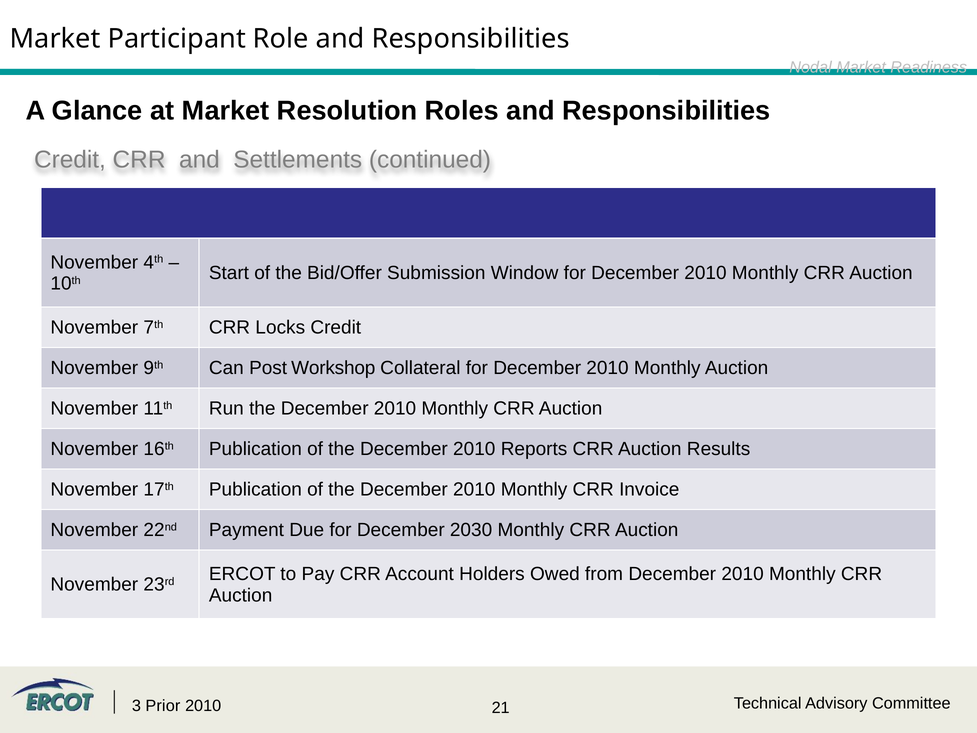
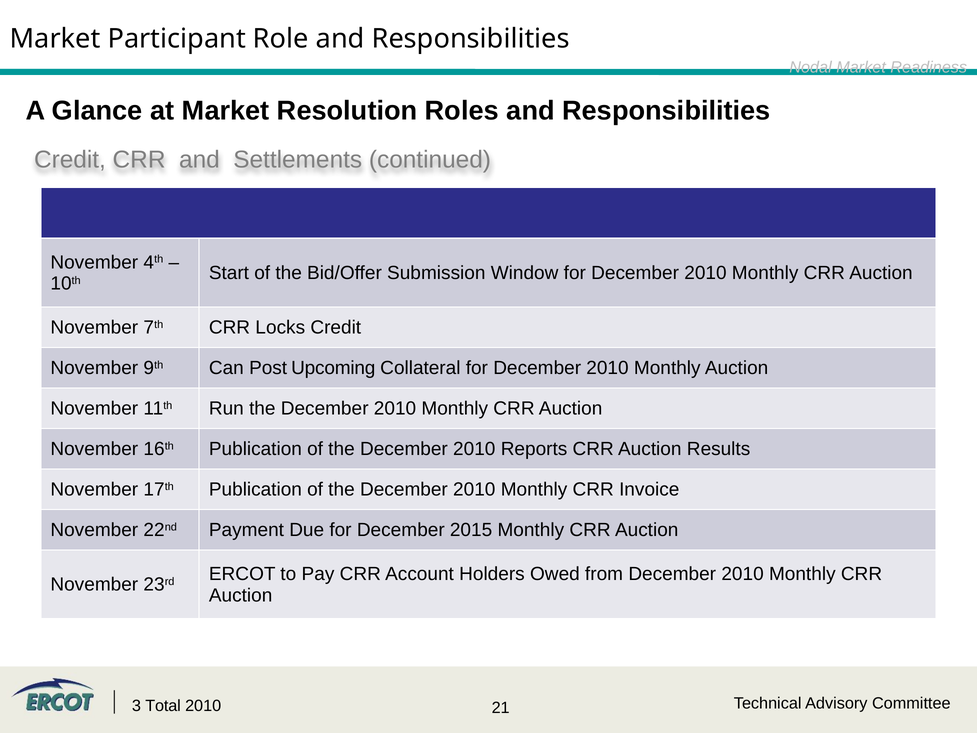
Workshop: Workshop -> Upcoming
2030: 2030 -> 2015
Prior: Prior -> Total
